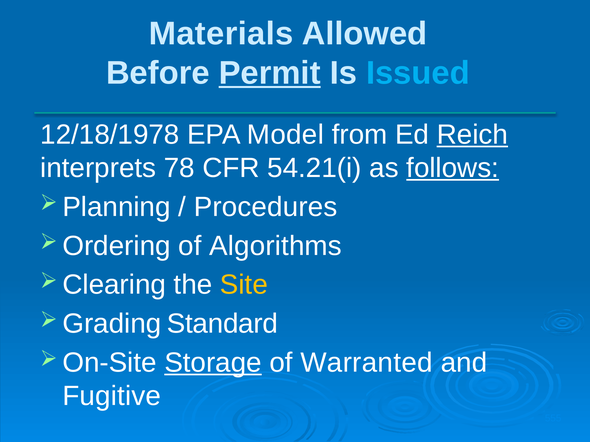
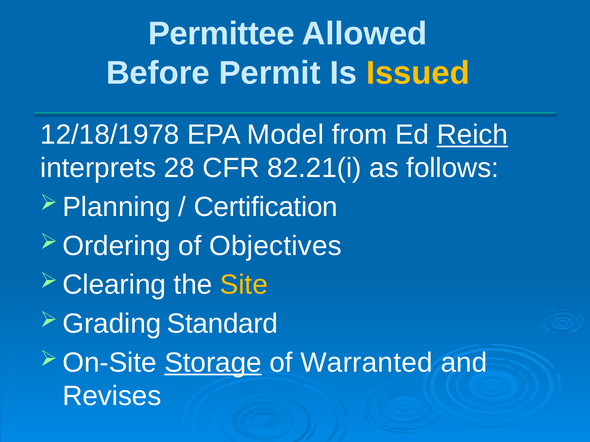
Materials: Materials -> Permittee
Permit underline: present -> none
Issued colour: light blue -> yellow
78: 78 -> 28
54.21(i: 54.21(i -> 82.21(i
follows underline: present -> none
Procedures: Procedures -> Certification
Algorithms: Algorithms -> Objectives
Fugitive: Fugitive -> Revises
